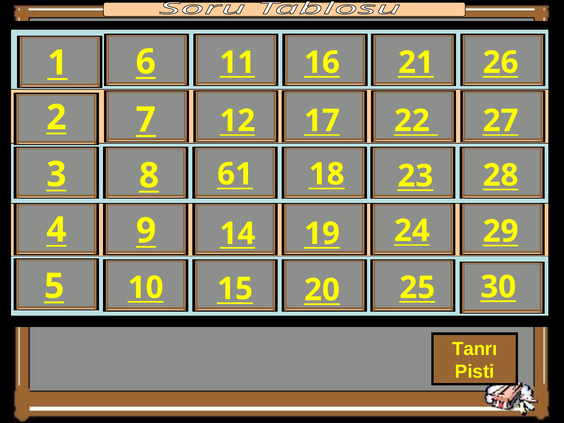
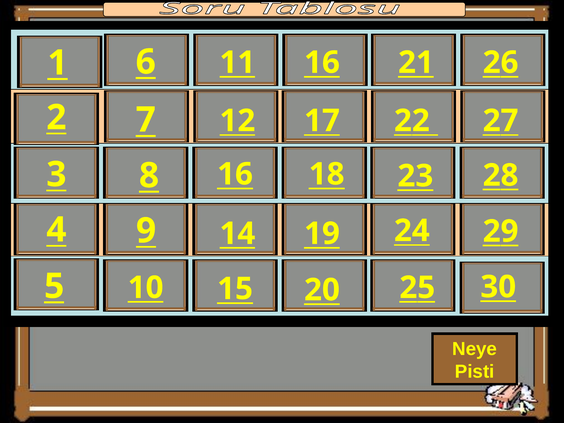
8 61: 61 -> 16
Tanrı: Tanrı -> Neye
